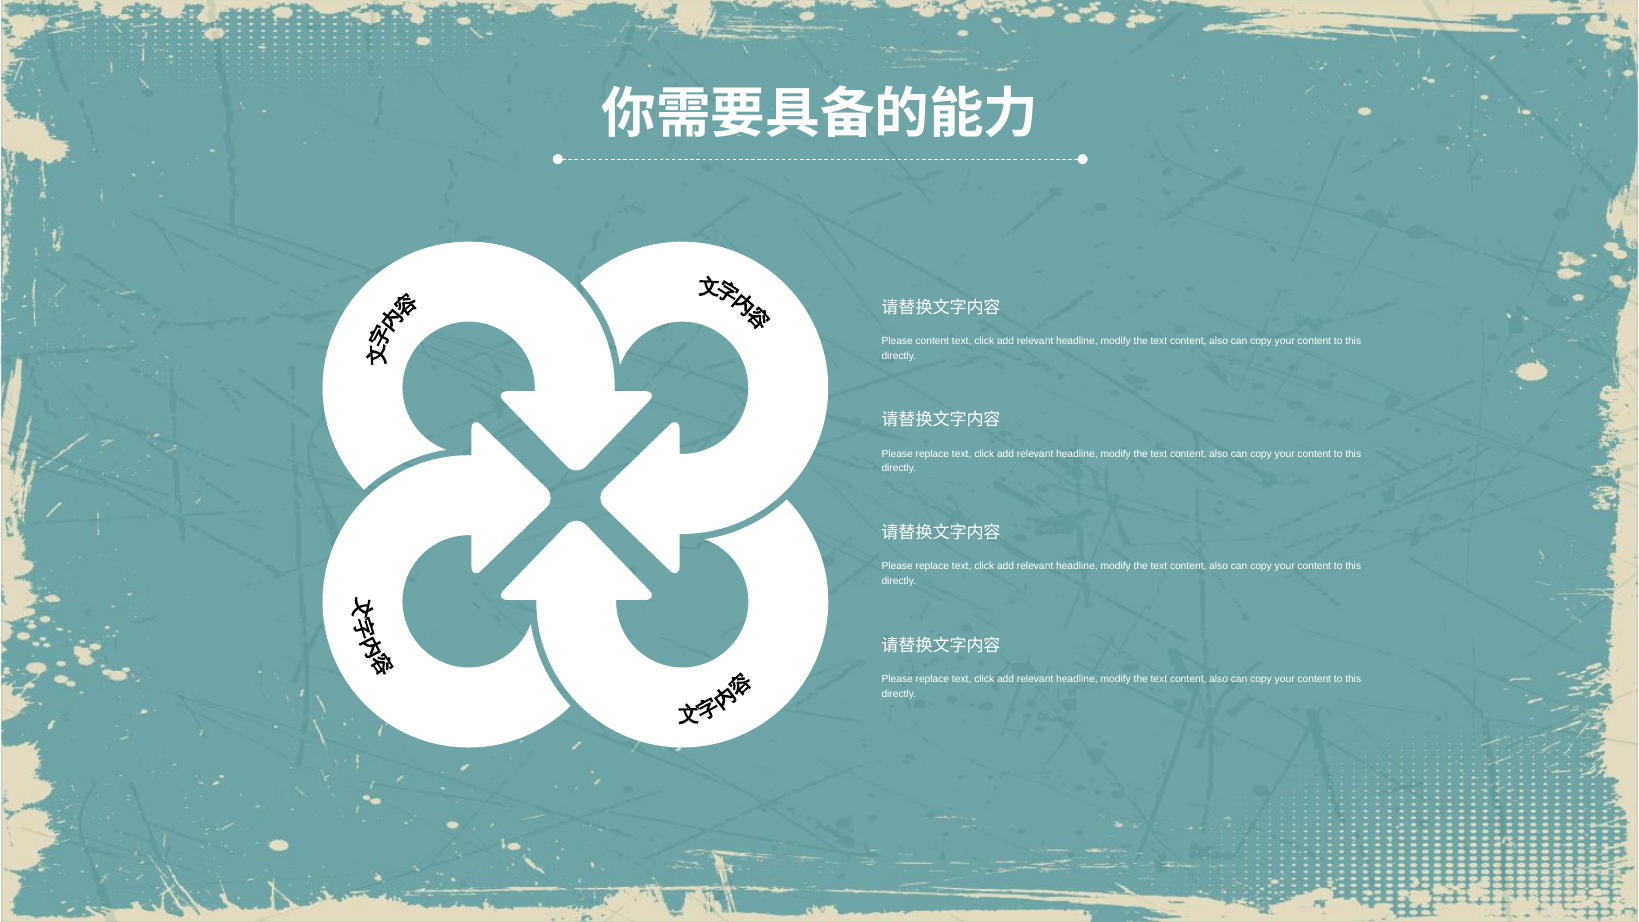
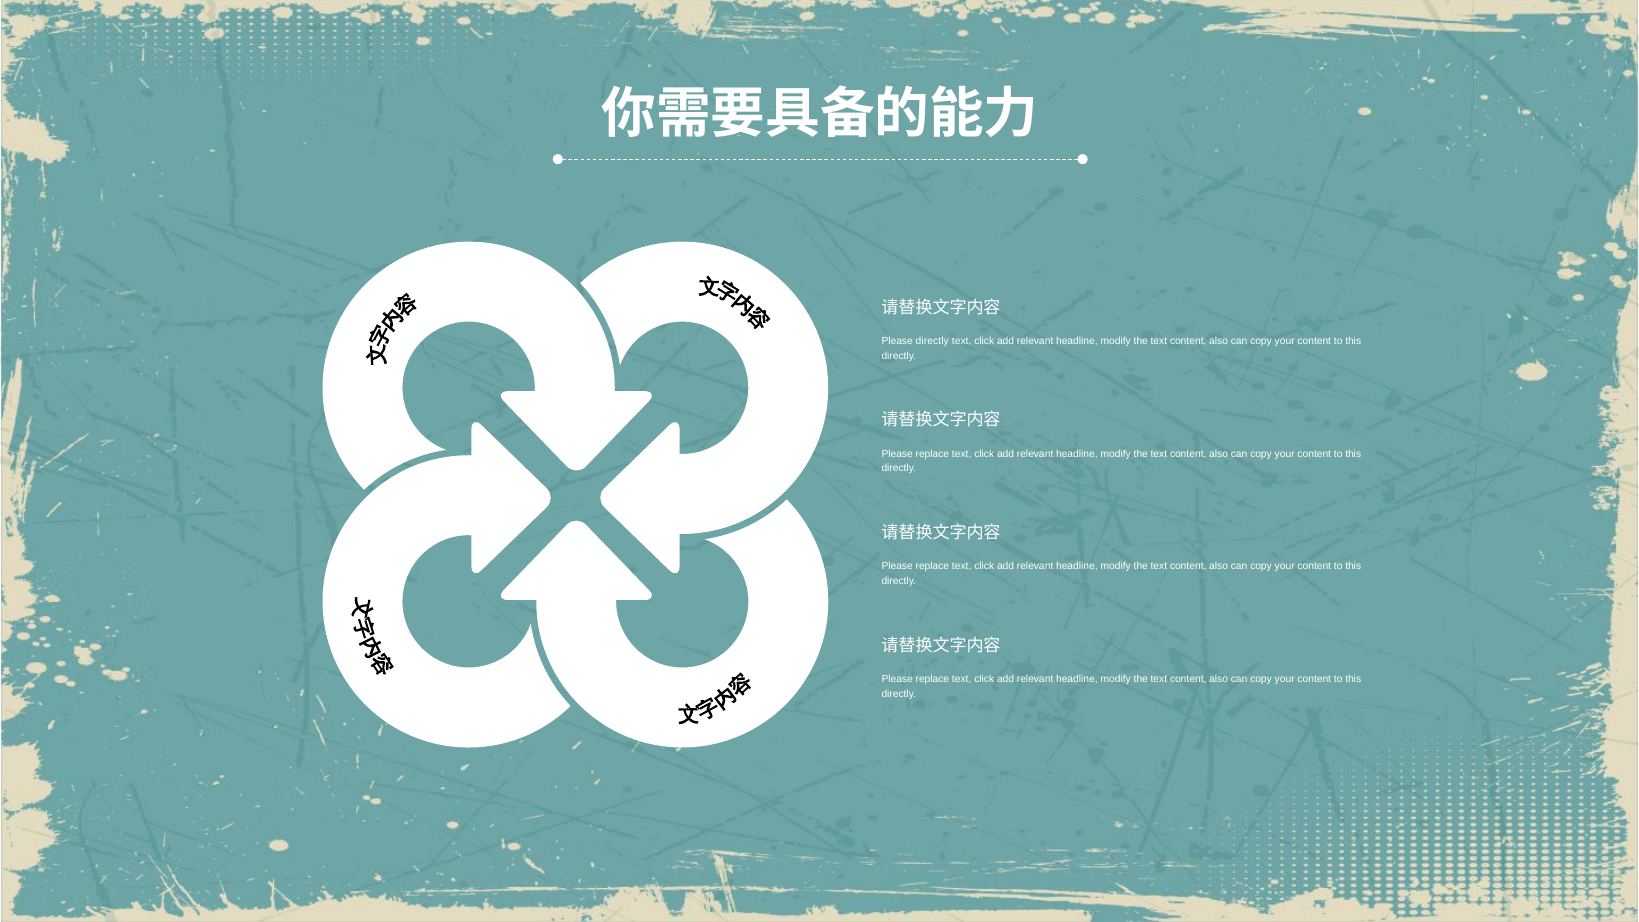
Please content: content -> directly
